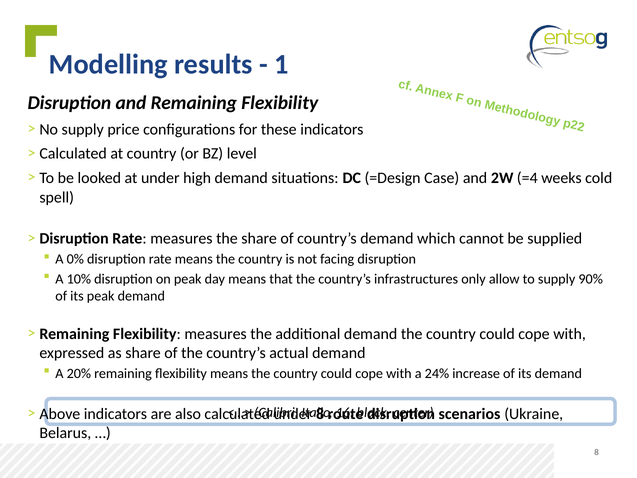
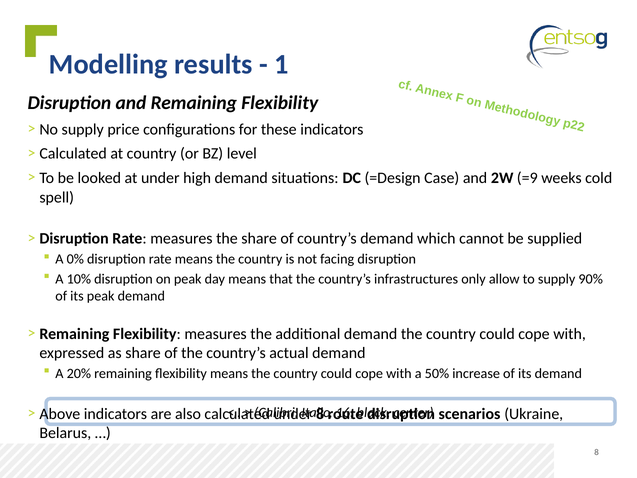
=4: =4 -> =9
24%: 24% -> 50%
